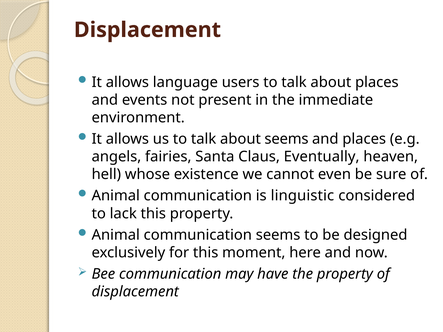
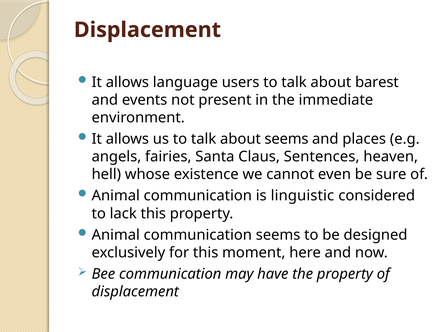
about places: places -> barest
Eventually: Eventually -> Sentences
